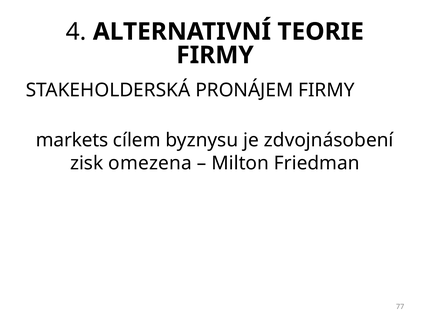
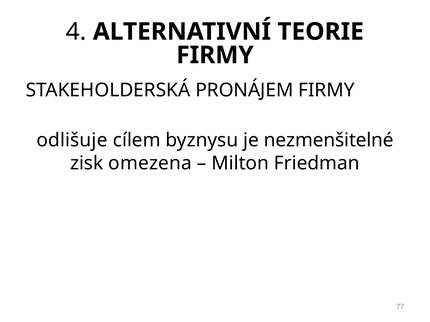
markets: markets -> odlišuje
zdvojnásobení: zdvojnásobení -> nezmenšitelné
